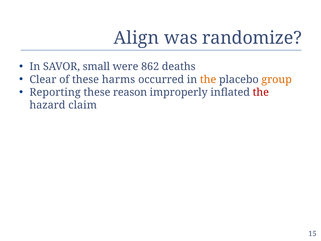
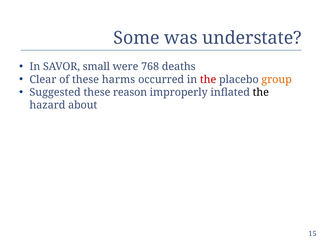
Align: Align -> Some
randomize: randomize -> understate
862: 862 -> 768
the at (208, 79) colour: orange -> red
Reporting: Reporting -> Suggested
the at (261, 92) colour: red -> black
claim: claim -> about
